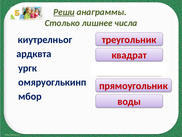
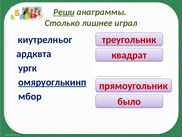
числа: числа -> играл
омяруоглькинп underline: none -> present
воды: воды -> было
